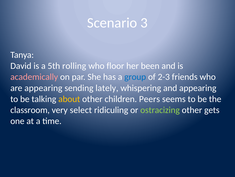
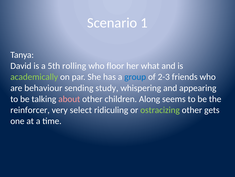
3: 3 -> 1
been: been -> what
academically colour: pink -> light green
are appearing: appearing -> behaviour
lately: lately -> study
about colour: yellow -> pink
Peers: Peers -> Along
classroom: classroom -> reinforcer
